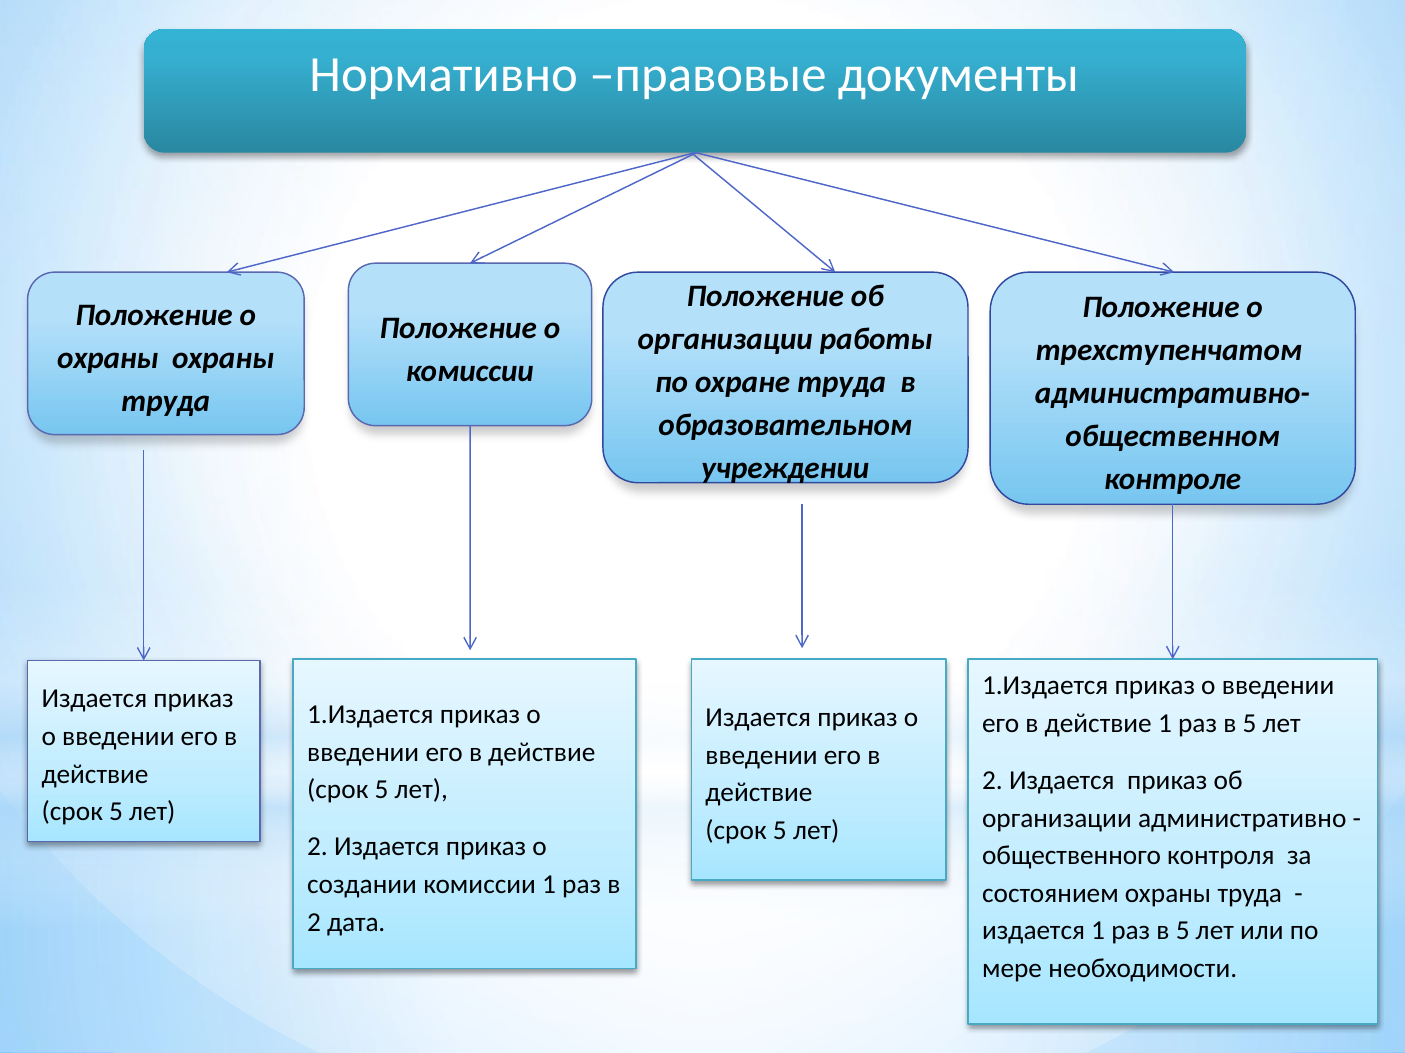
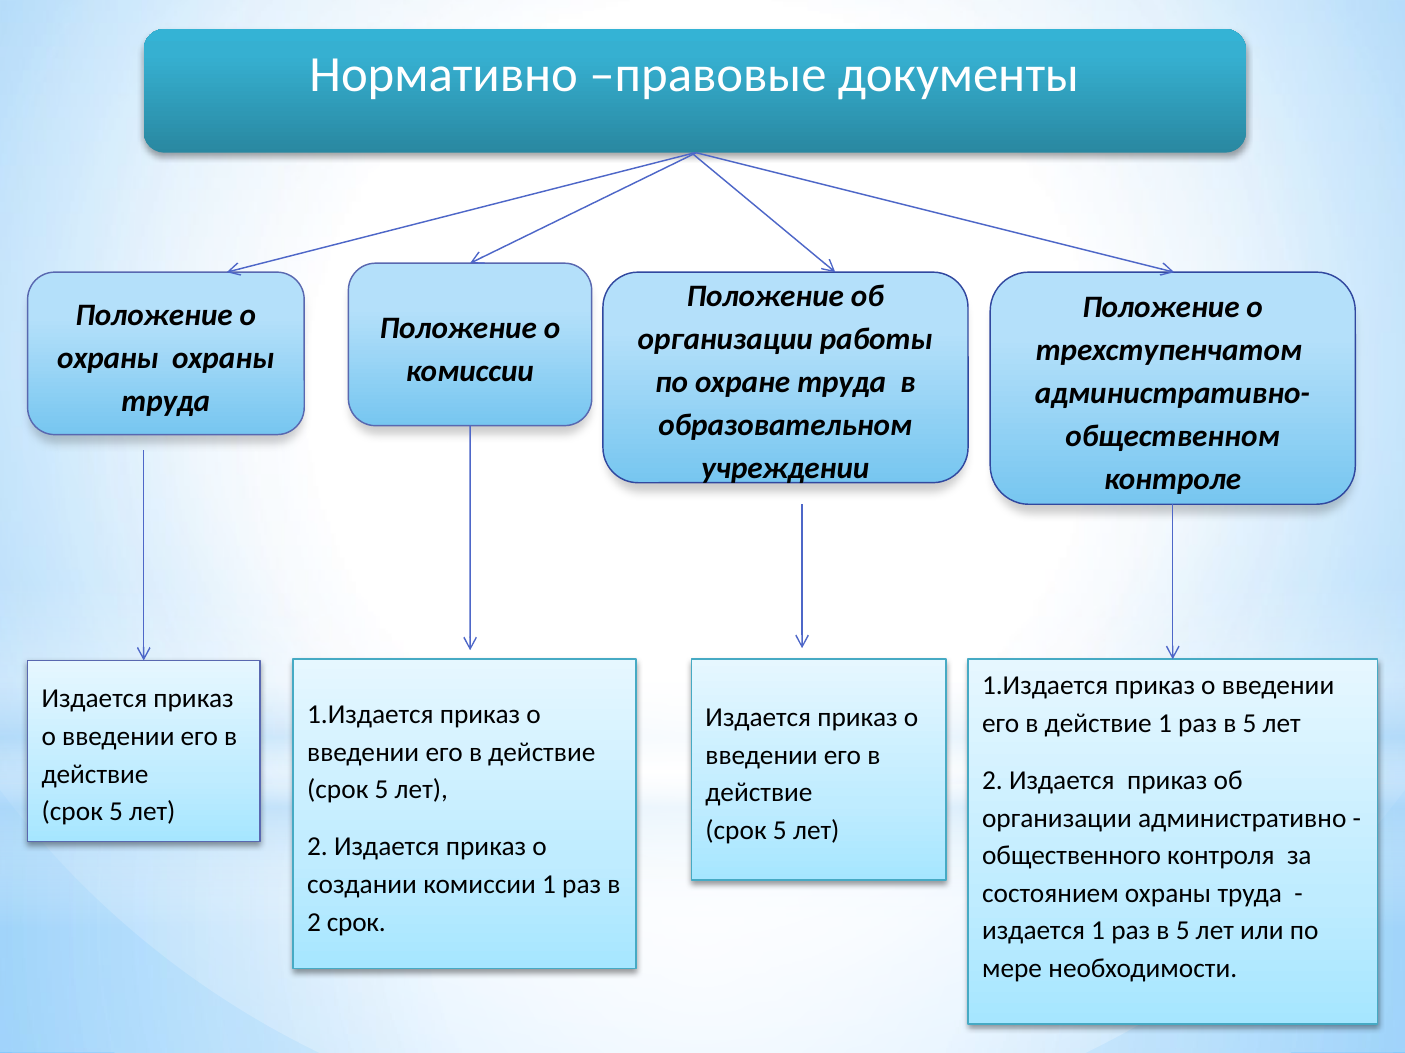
2 дата: дата -> срок
